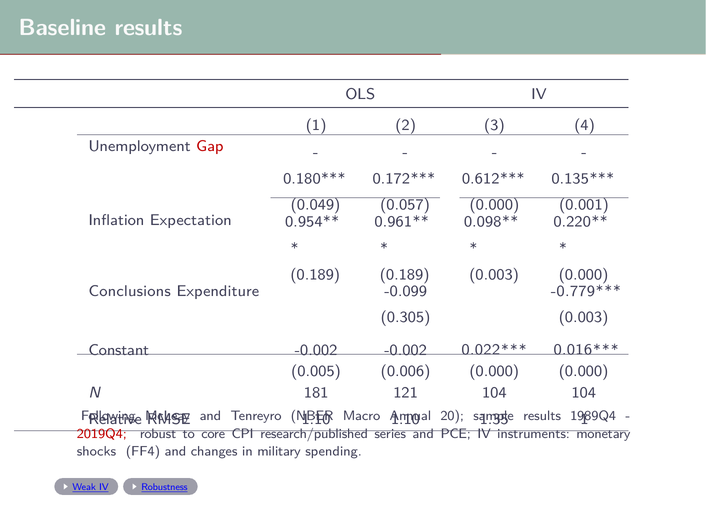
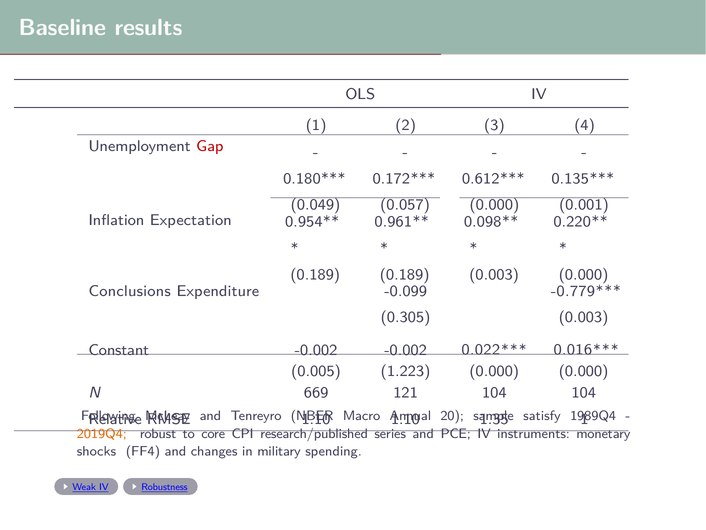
0.006: 0.006 -> 1.223
181: 181 -> 669
results at (542, 416): results -> satisfy
2019Q4 colour: red -> orange
